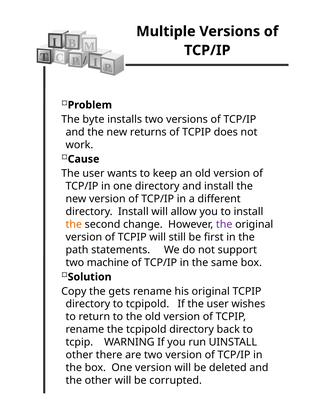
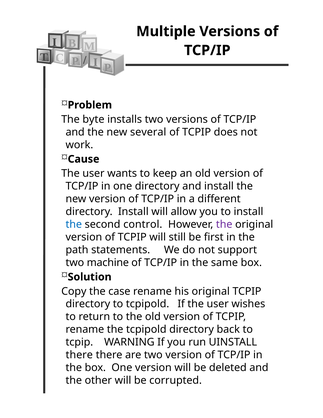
returns: returns -> several
the at (74, 224) colour: orange -> blue
change: change -> control
gets: gets -> case
other at (79, 355): other -> there
